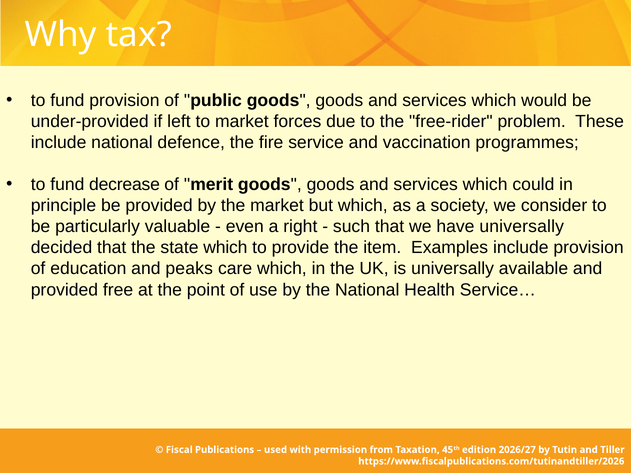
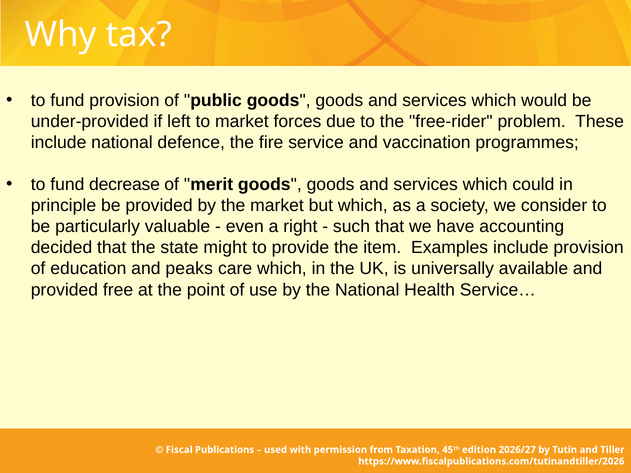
have universally: universally -> accounting
state which: which -> might
